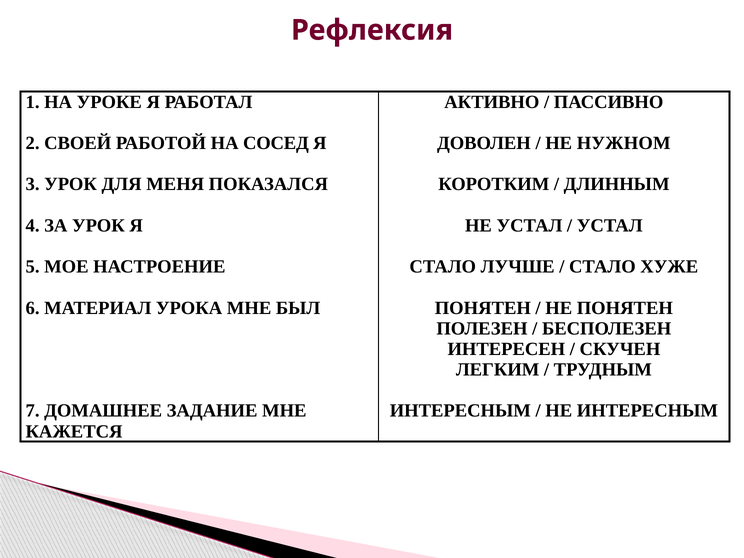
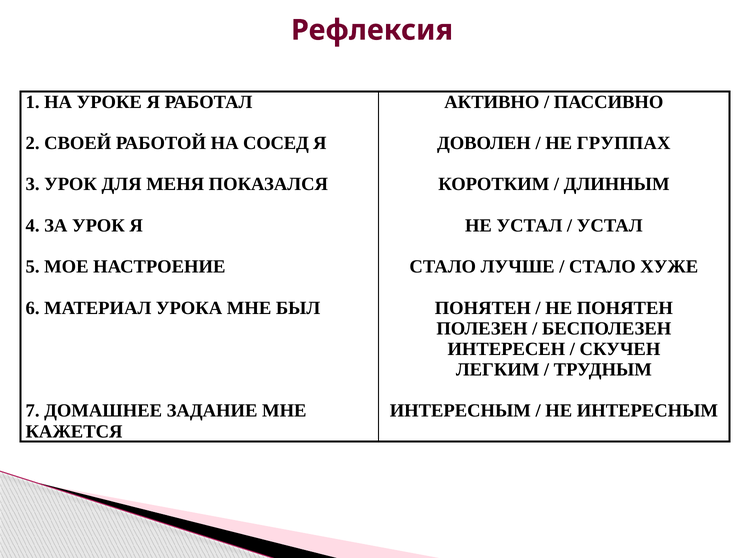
НУЖНОМ: НУЖНОМ -> ГРУППАХ
